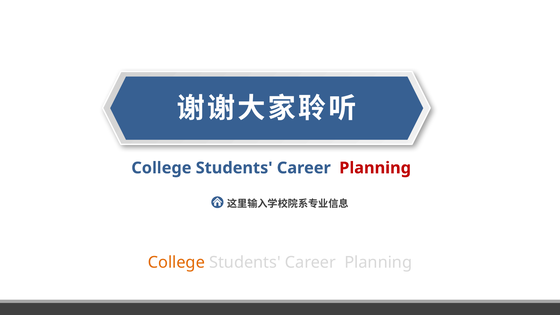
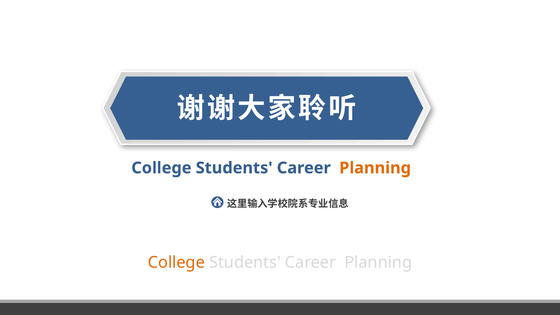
Planning at (375, 168) colour: red -> orange
